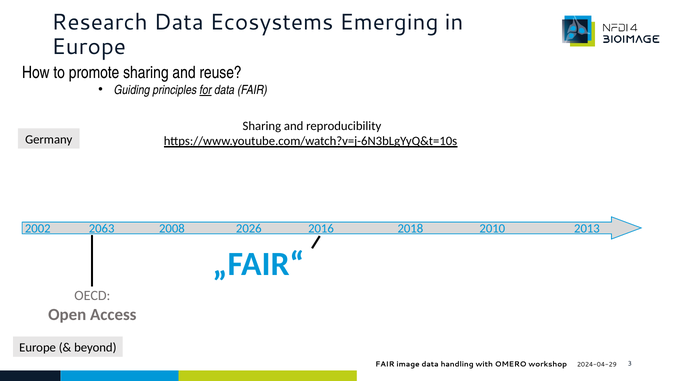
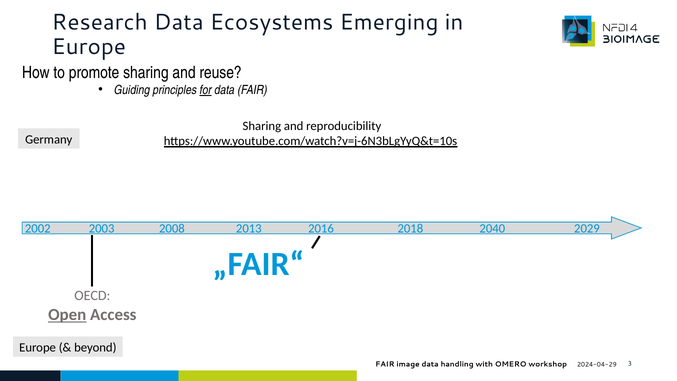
2063: 2063 -> 2003
2026: 2026 -> 2013
2010: 2010 -> 2040
2013: 2013 -> 2029
Open underline: none -> present
